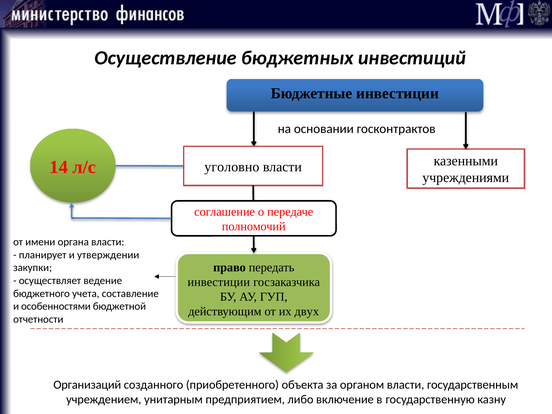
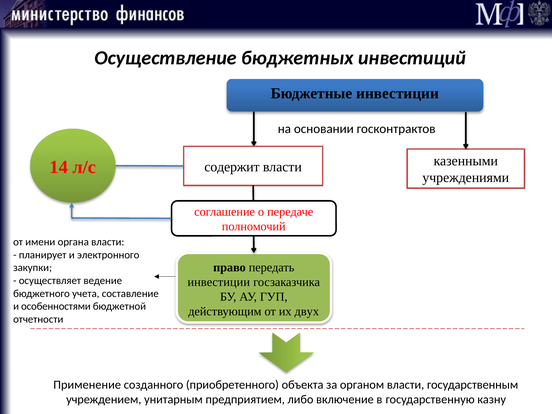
уголовно: уголовно -> содержит
утверждении: утверждении -> электронного
Организаций: Организаций -> Применение
